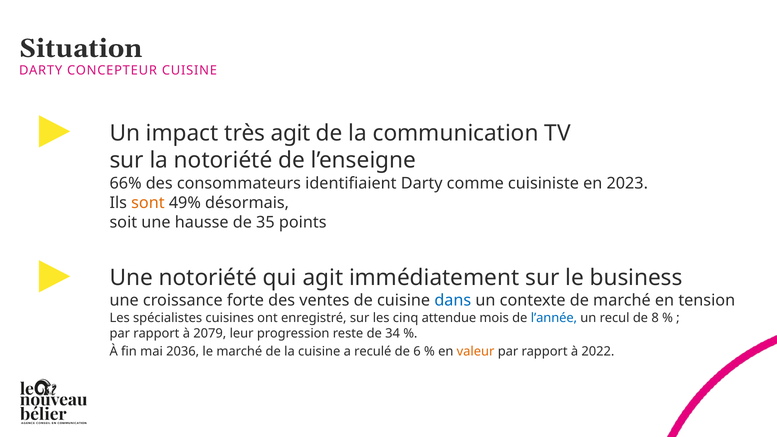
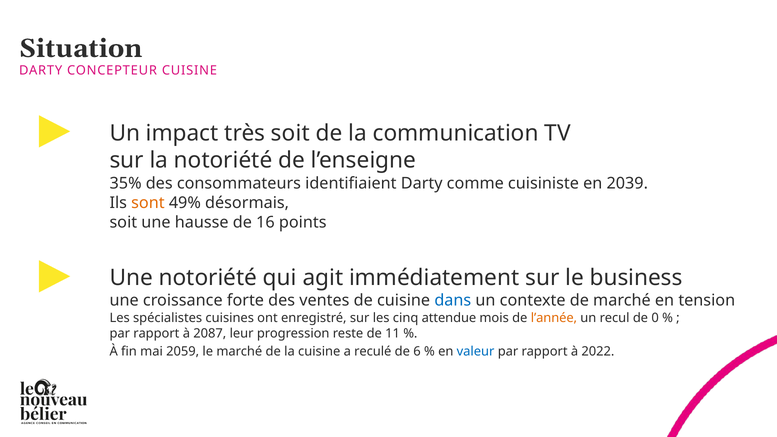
très agit: agit -> soit
66%: 66% -> 35%
2023: 2023 -> 2039
35: 35 -> 16
l’année colour: blue -> orange
8: 8 -> 0
2079: 2079 -> 2087
34: 34 -> 11
2036: 2036 -> 2059
valeur colour: orange -> blue
